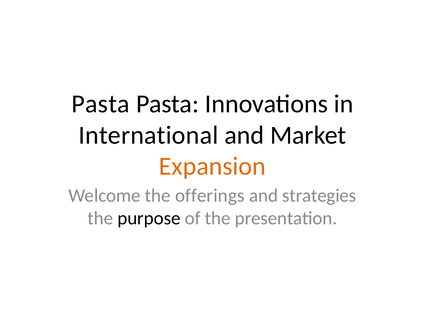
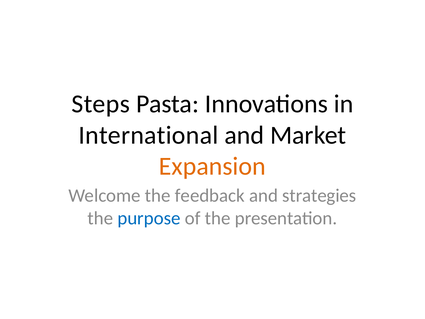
Pasta at (101, 104): Pasta -> Steps
offerings: offerings -> feedback
purpose colour: black -> blue
